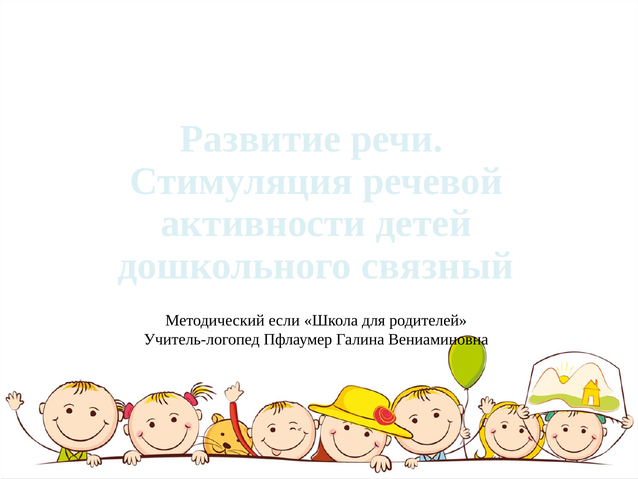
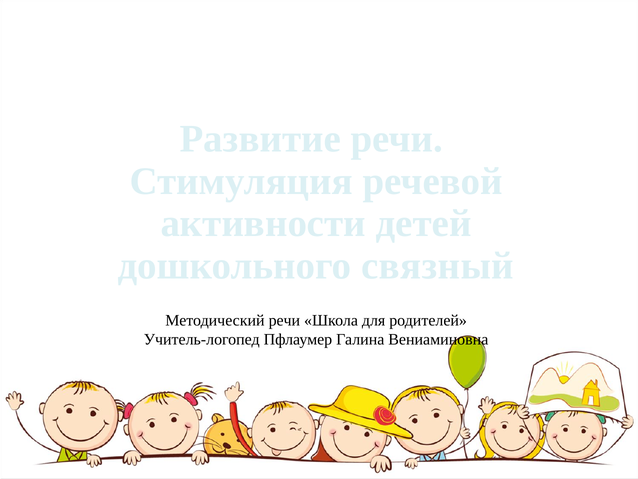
Методический если: если -> речи
